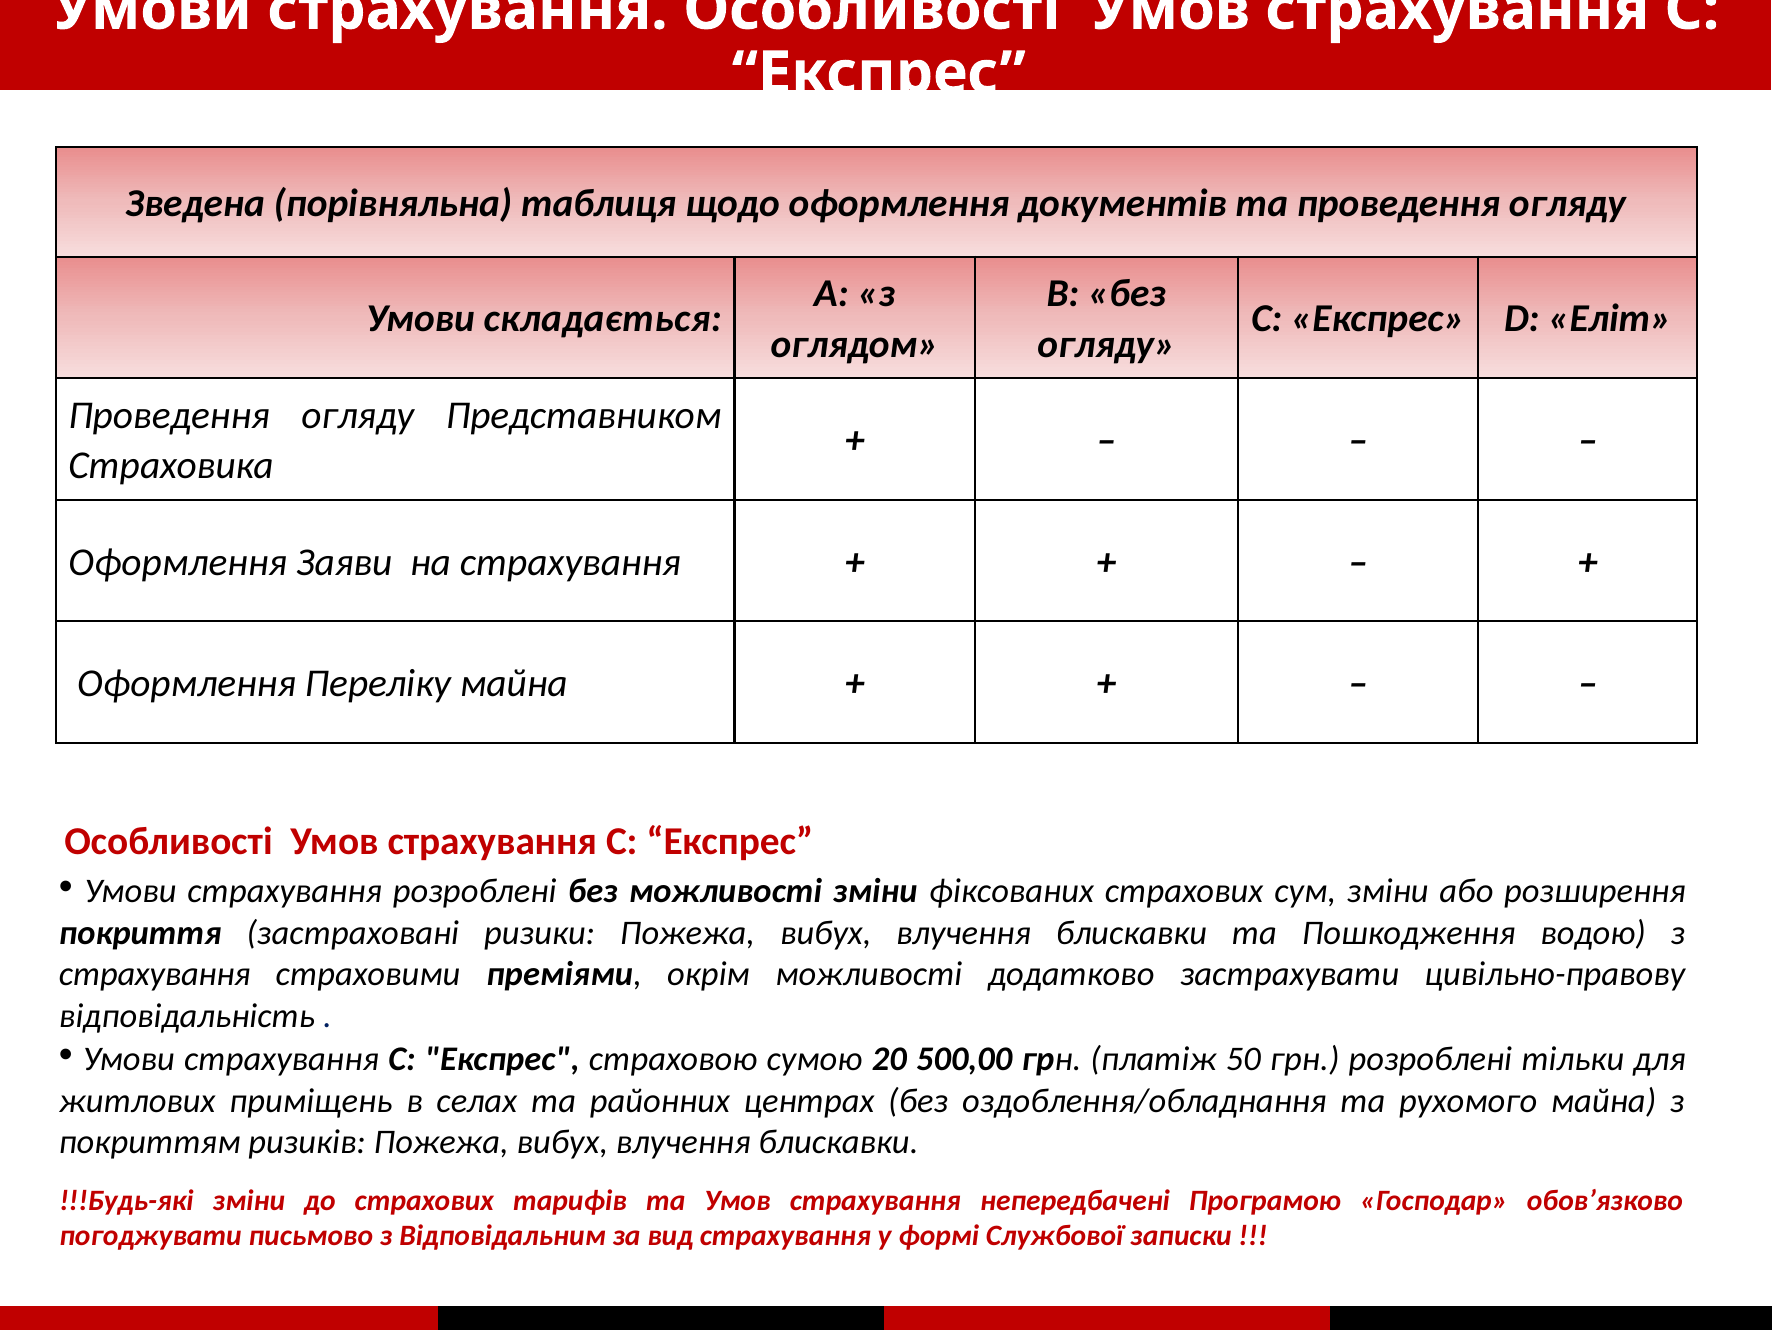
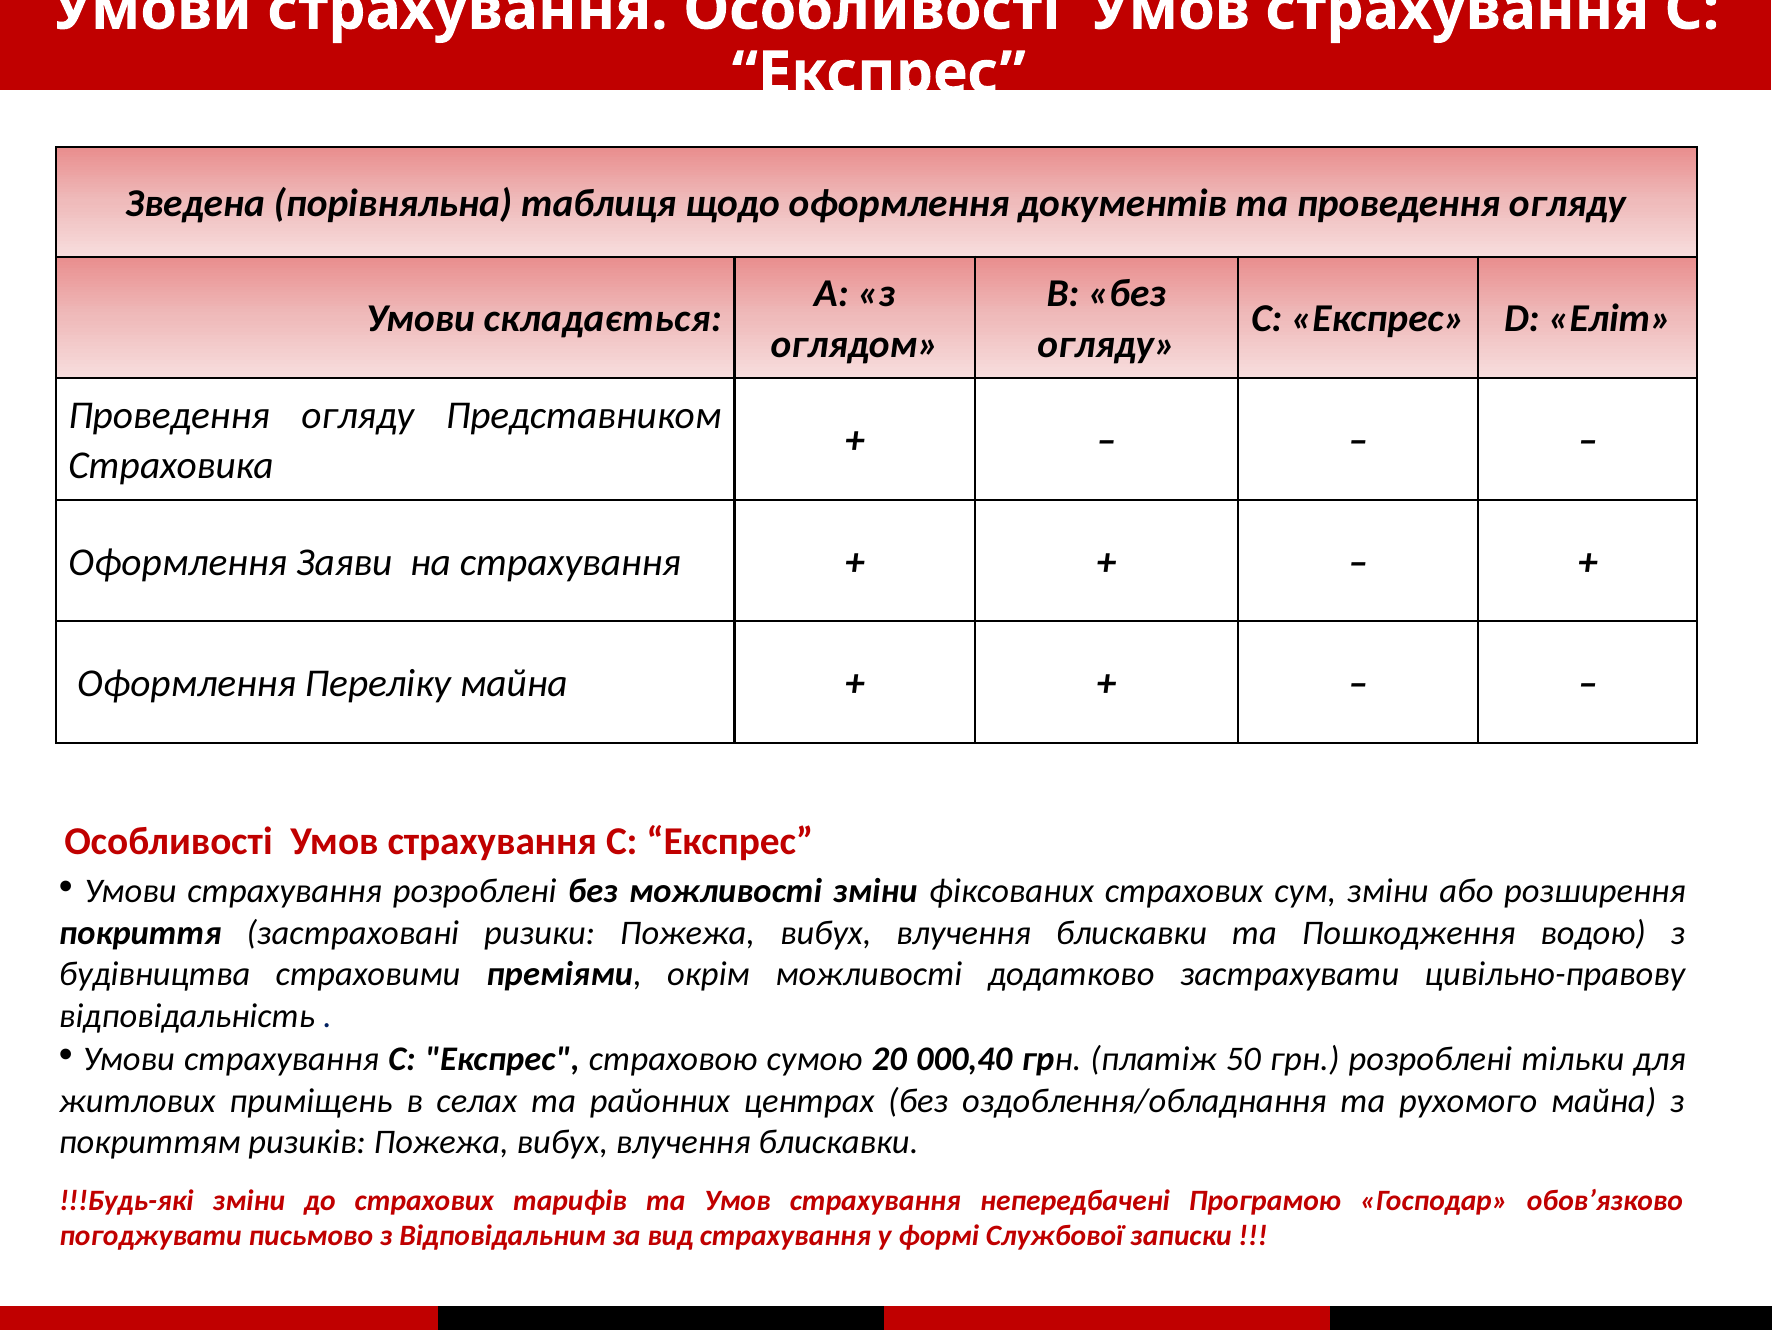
страхування at (155, 974): страхування -> будівництва
500,00: 500,00 -> 000,40
